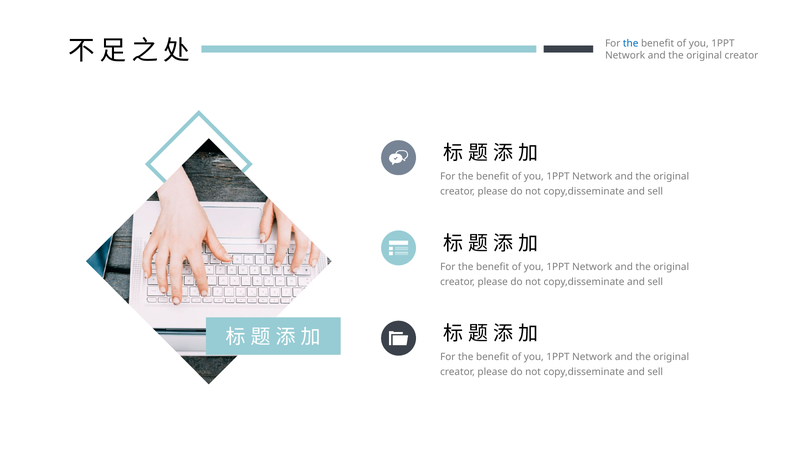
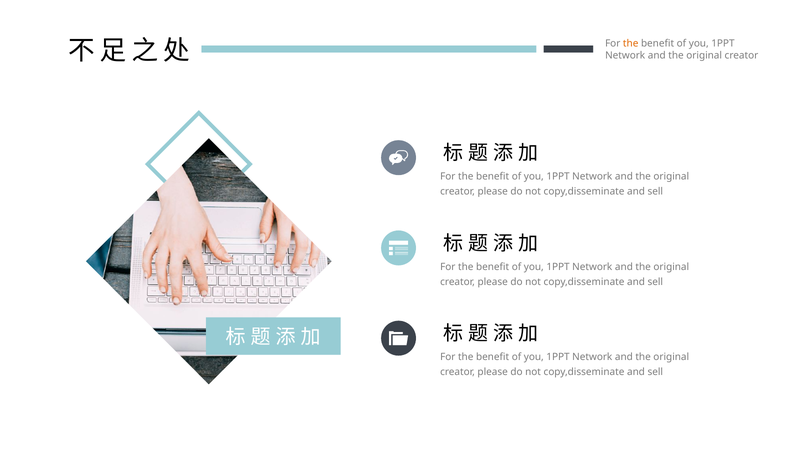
the at (631, 44) colour: blue -> orange
